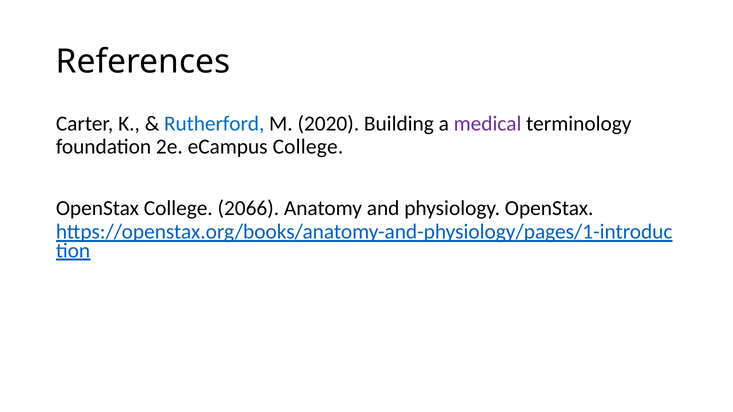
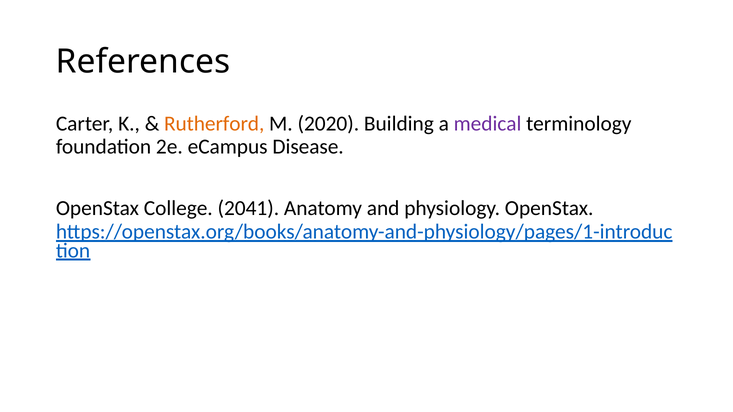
Rutherford colour: blue -> orange
eCampus College: College -> Disease
2066: 2066 -> 2041
